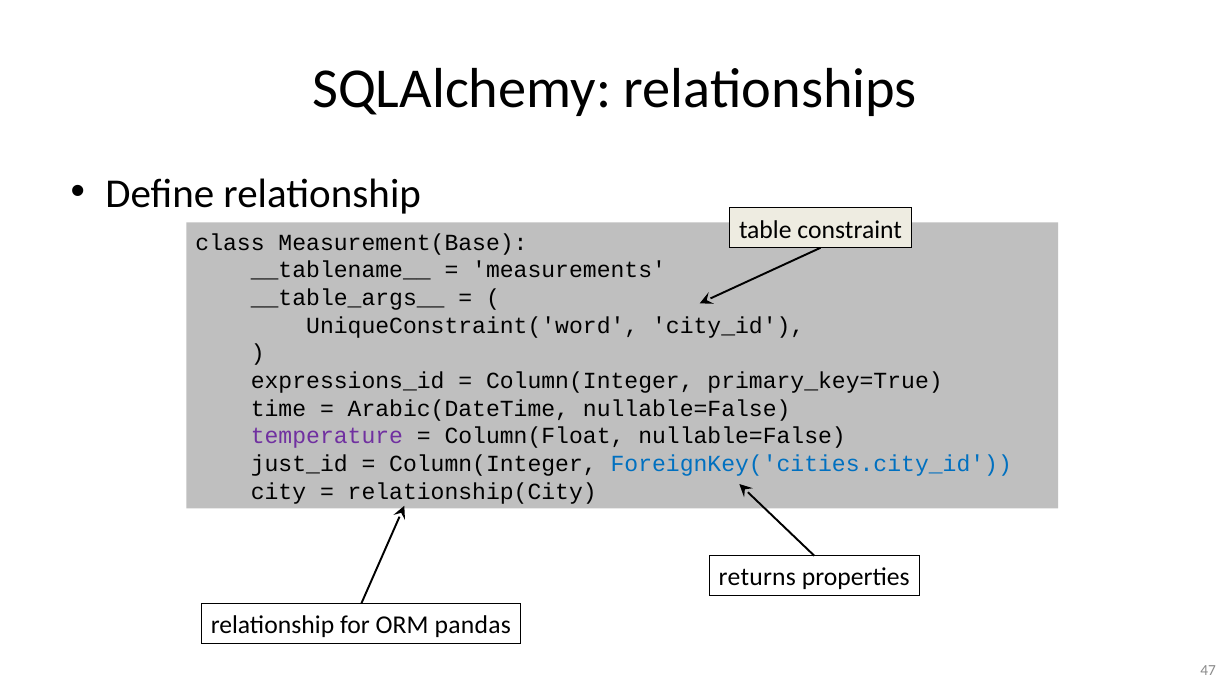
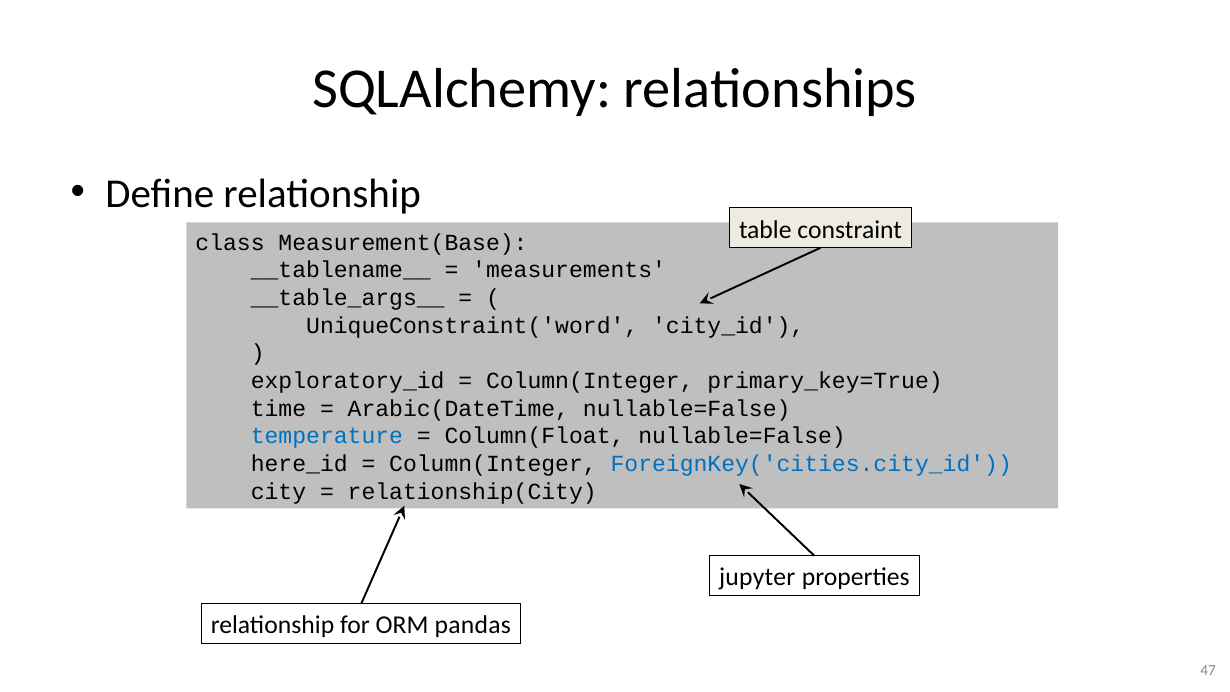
expressions_id: expressions_id -> exploratory_id
temperature colour: purple -> blue
just_id: just_id -> here_id
returns: returns -> jupyter
